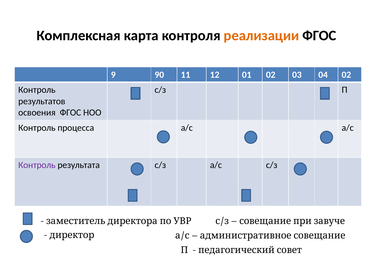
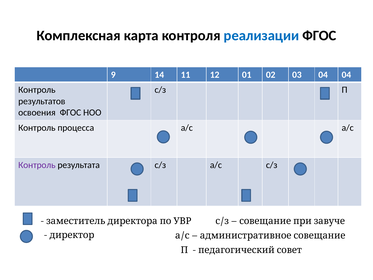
реализации colour: orange -> blue
90: 90 -> 14
04 02: 02 -> 04
